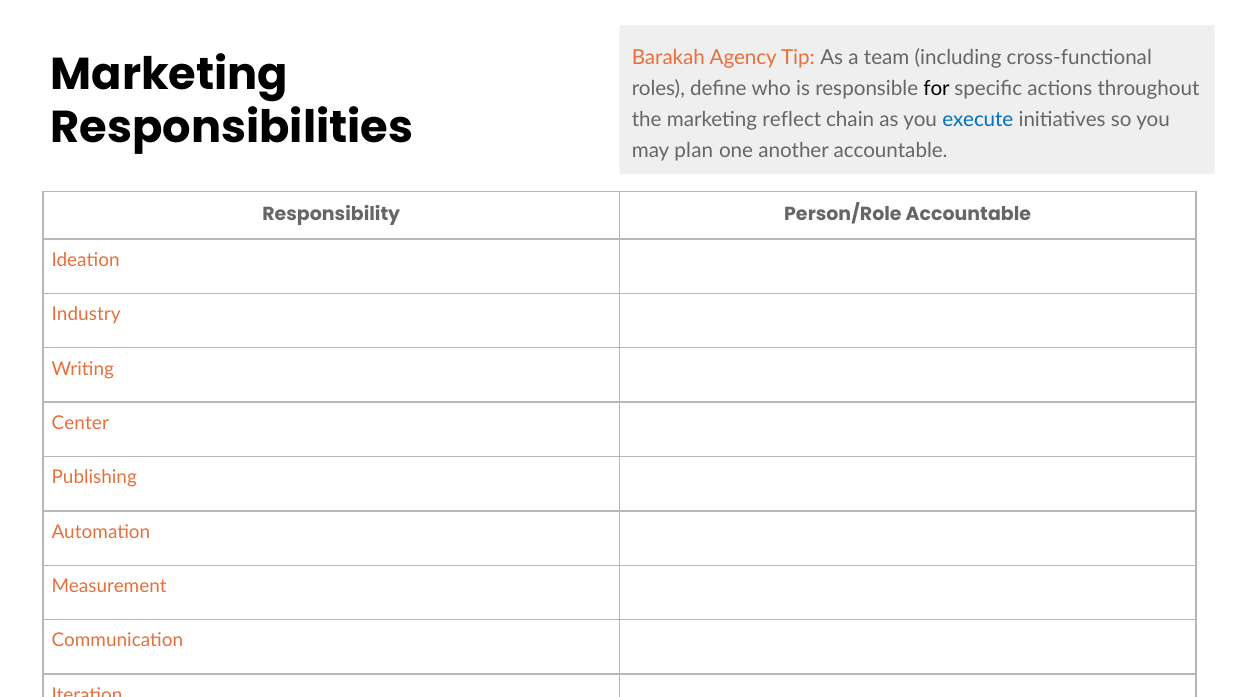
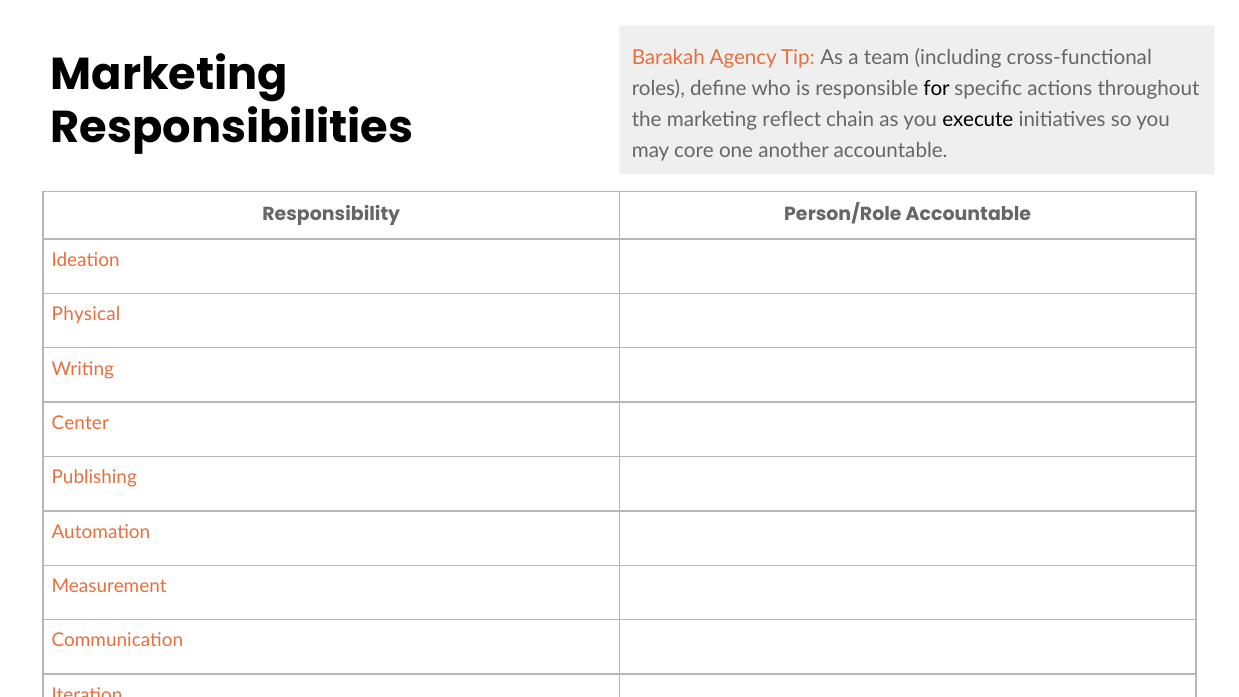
execute colour: blue -> black
plan: plan -> core
Industry: Industry -> Physical
